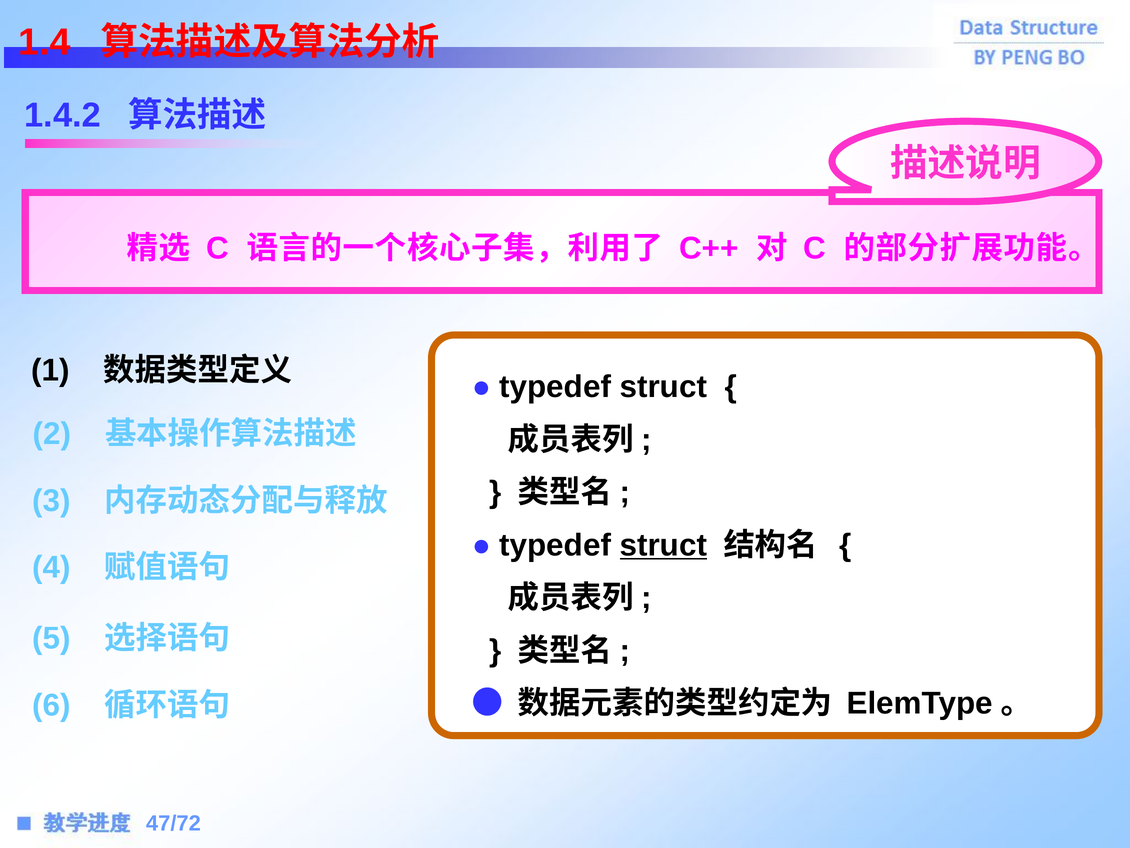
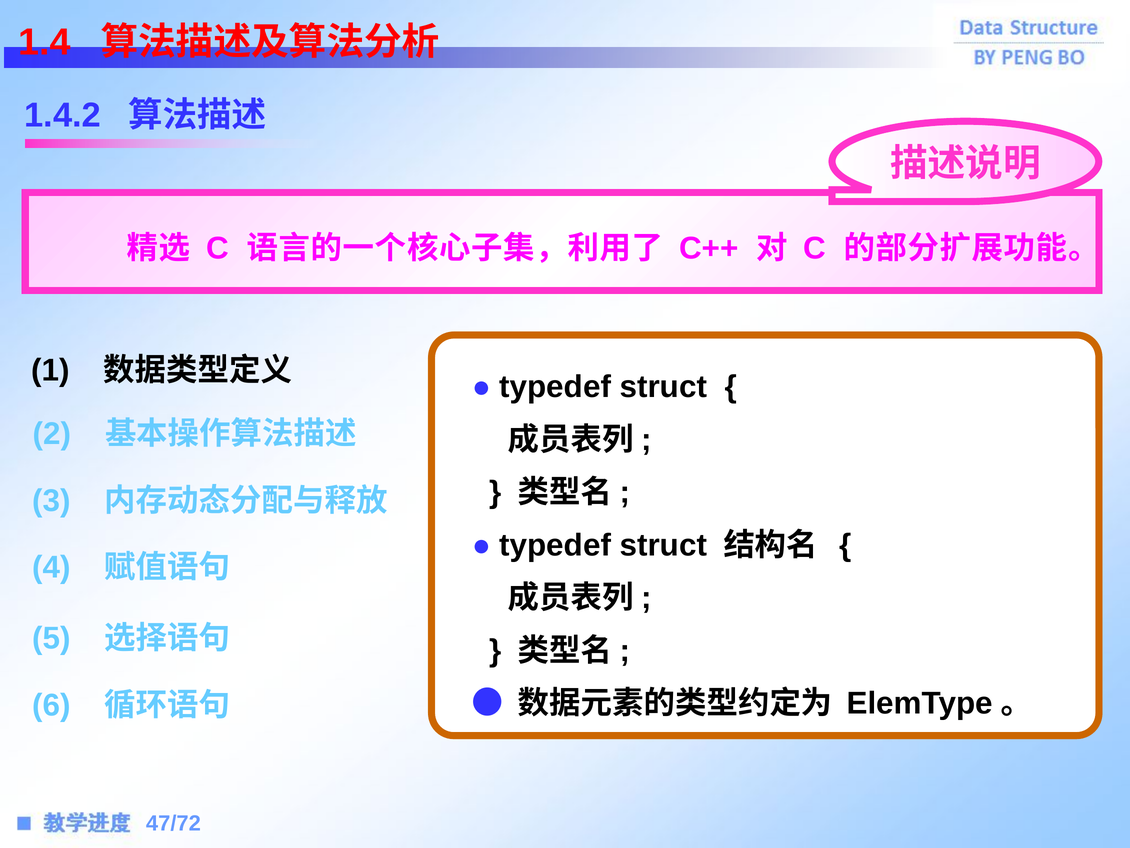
struct at (663, 545) underline: present -> none
